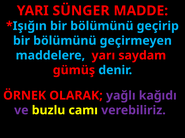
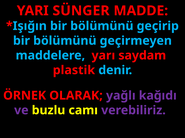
gümüş: gümüş -> plastik
